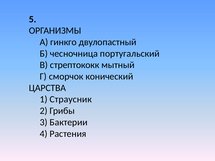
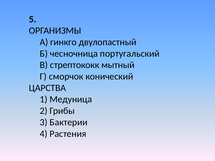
Страусник: Страусник -> Медуница
